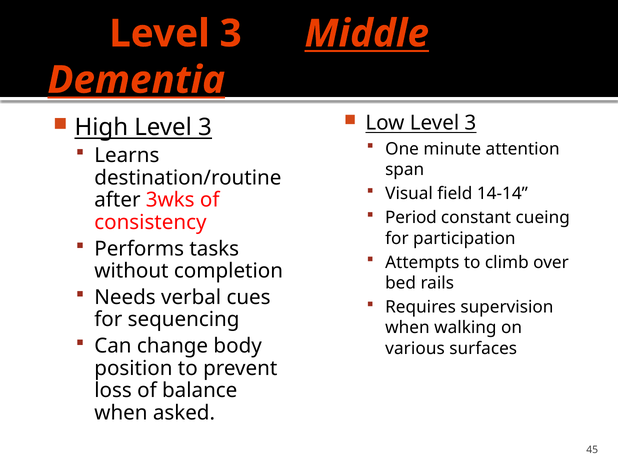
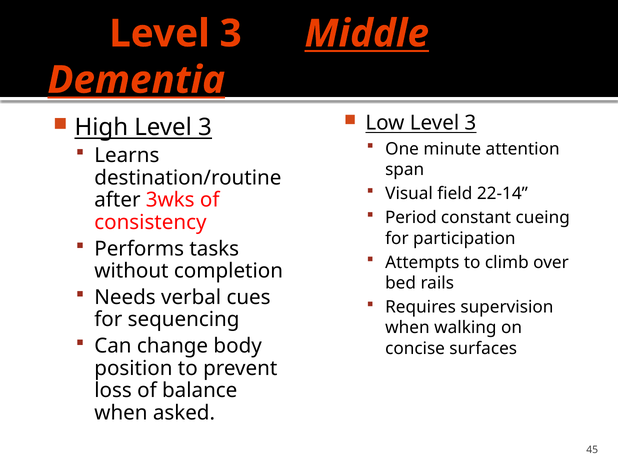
14-14: 14-14 -> 22-14
various: various -> concise
